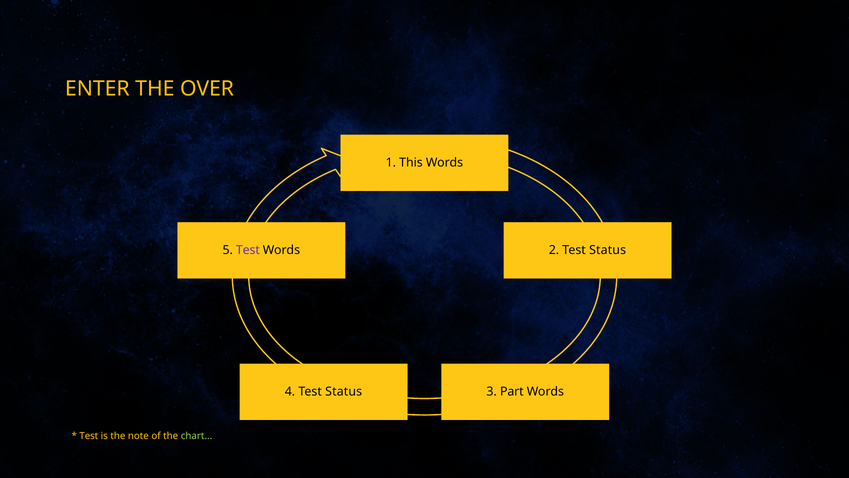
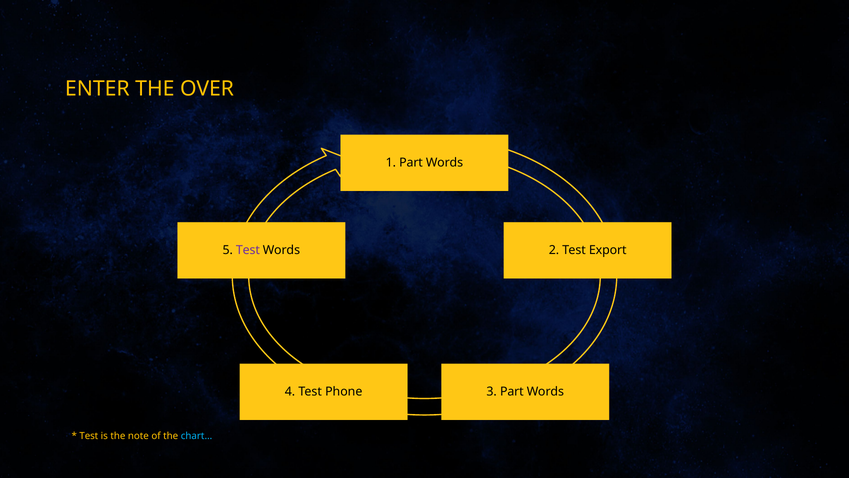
1 This: This -> Part
2 Test Status: Status -> Export
4 Test Status: Status -> Phone
chart… colour: light green -> light blue
